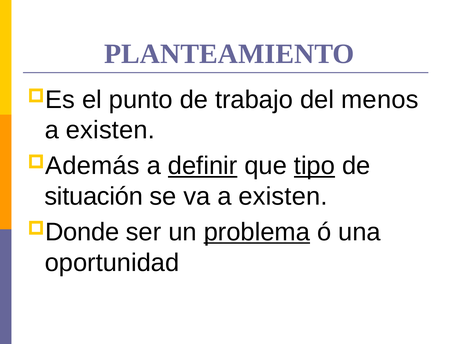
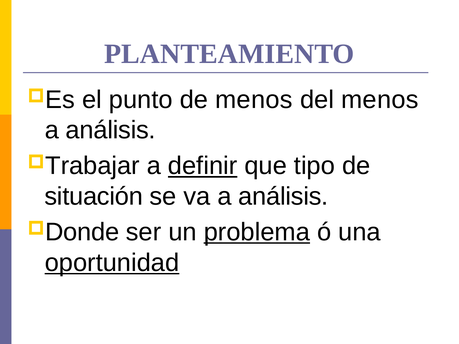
de trabajo: trabajo -> menos
existen at (110, 130): existen -> análisis
Además: Además -> Trabajar
tipo underline: present -> none
va a existen: existen -> análisis
oportunidad underline: none -> present
